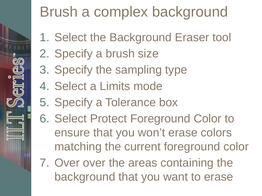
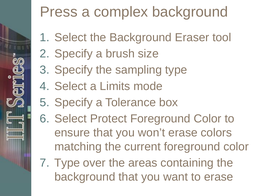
Brush at (59, 12): Brush -> Press
Over at (67, 163): Over -> Type
